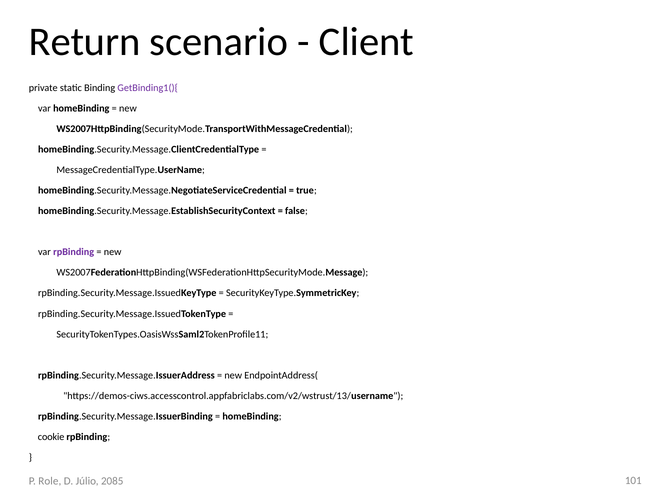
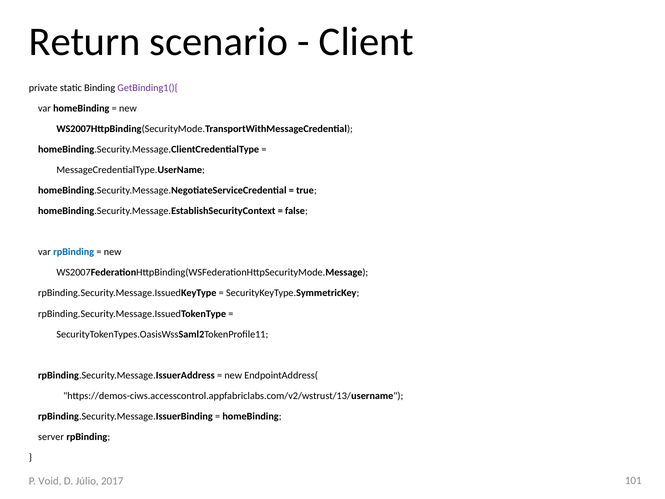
rpBinding at (74, 252) colour: purple -> blue
cookie: cookie -> server
Role: Role -> Void
2085: 2085 -> 2017
